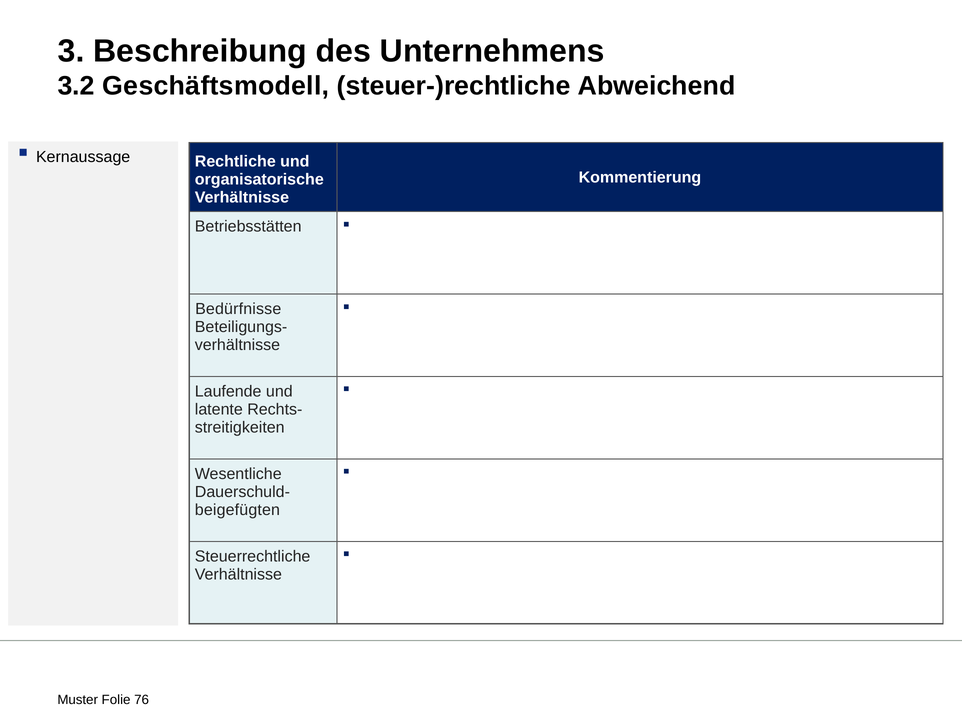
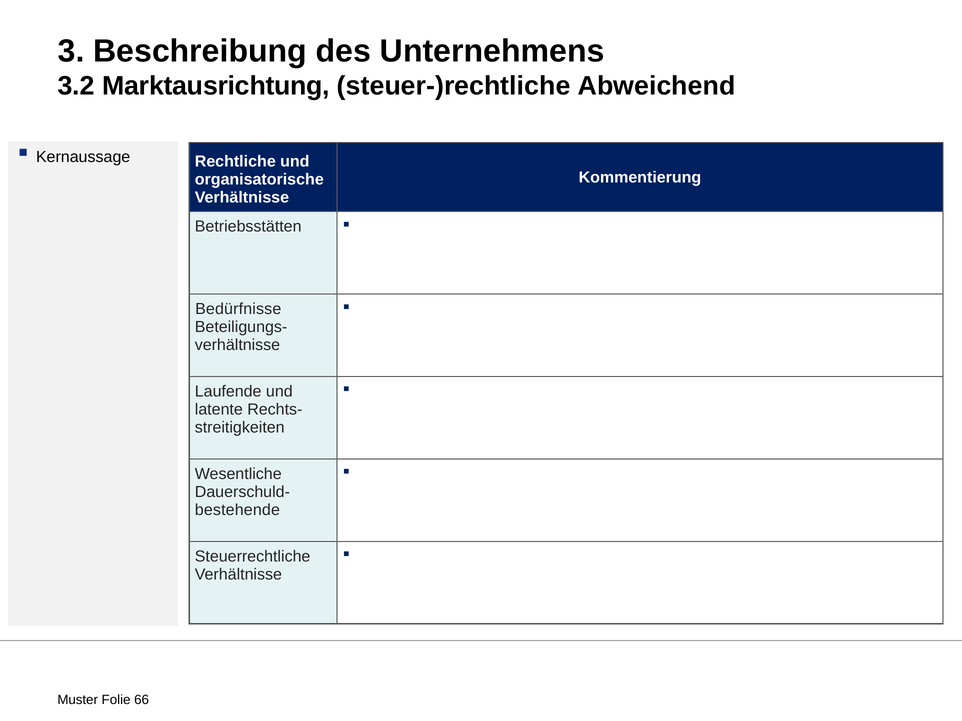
Geschäftsmodell: Geschäftsmodell -> Marktausrichtung
beigefügten: beigefügten -> bestehende
76: 76 -> 66
